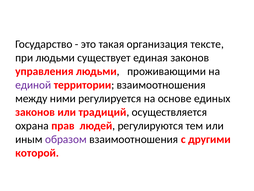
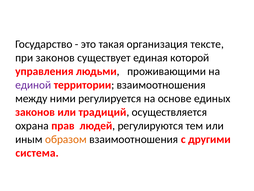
при людьми: людьми -> законов
единая законов: законов -> которой
образом colour: purple -> orange
которой: которой -> система
